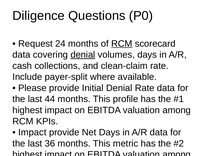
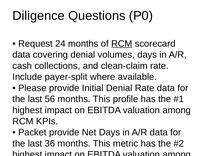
denial at (83, 55) underline: present -> none
44: 44 -> 56
Impact at (32, 132): Impact -> Packet
